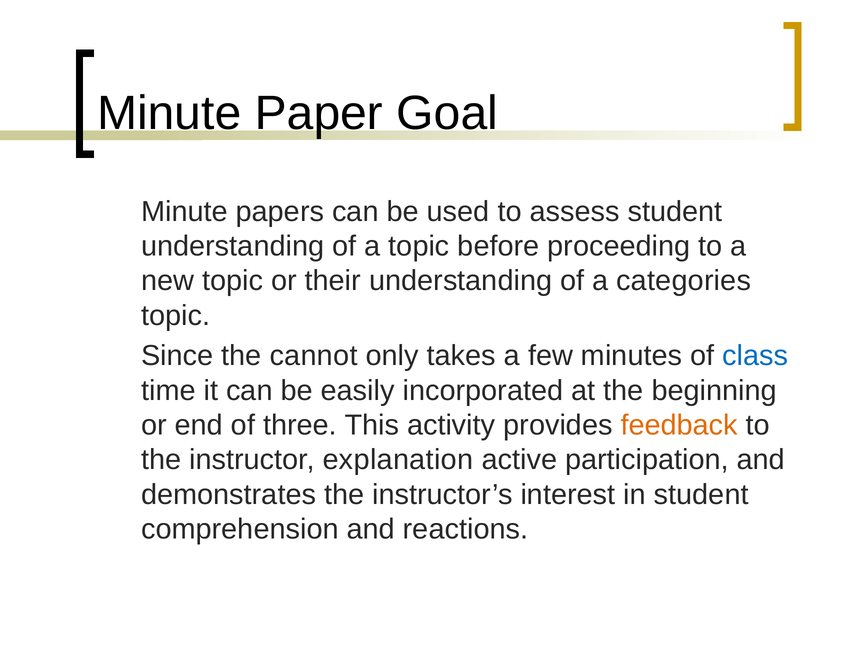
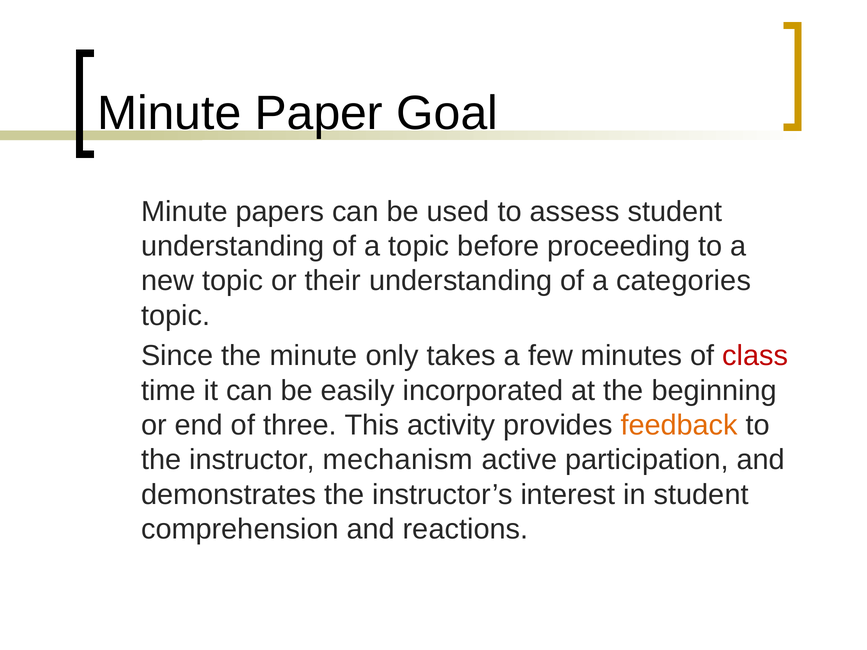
the cannot: cannot -> minute
class colour: blue -> red
explanation: explanation -> mechanism
